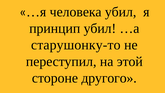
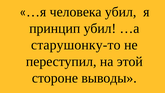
другого: другого -> выводы
